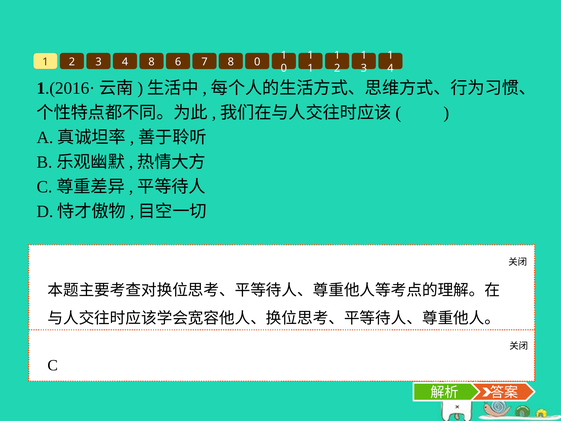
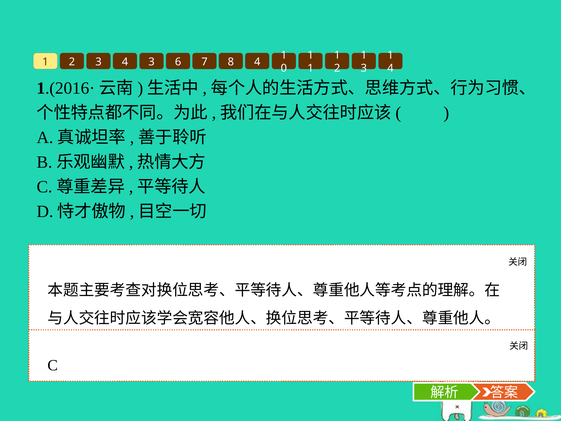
4 8: 8 -> 3
8 0: 0 -> 4
